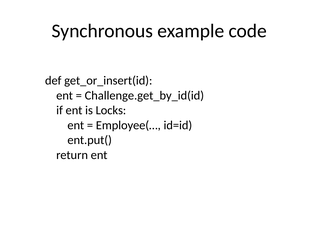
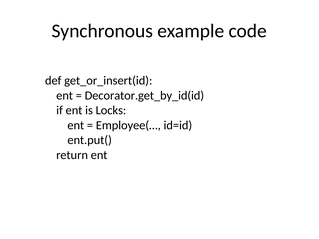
Challenge.get_by_id(id: Challenge.get_by_id(id -> Decorator.get_by_id(id
